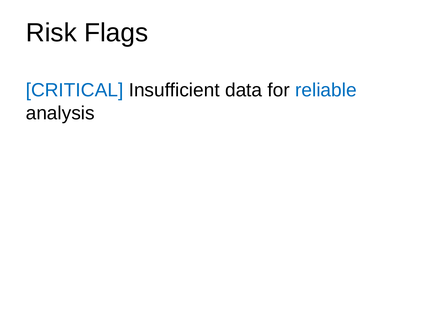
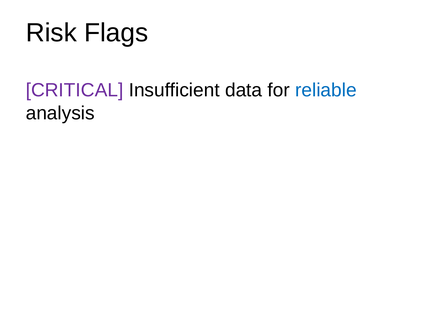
CRITICAL colour: blue -> purple
